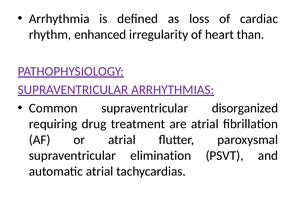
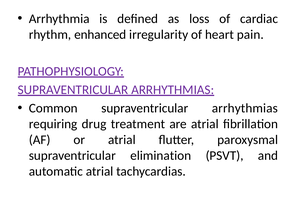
than: than -> pain
Common supraventricular disorganized: disorganized -> arrhythmias
